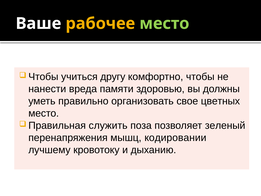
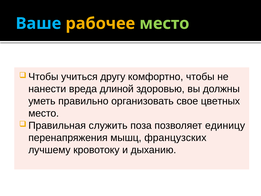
Ваше colour: white -> light blue
памяти: памяти -> длиной
зеленый: зеленый -> единицу
кодировании: кодировании -> французских
